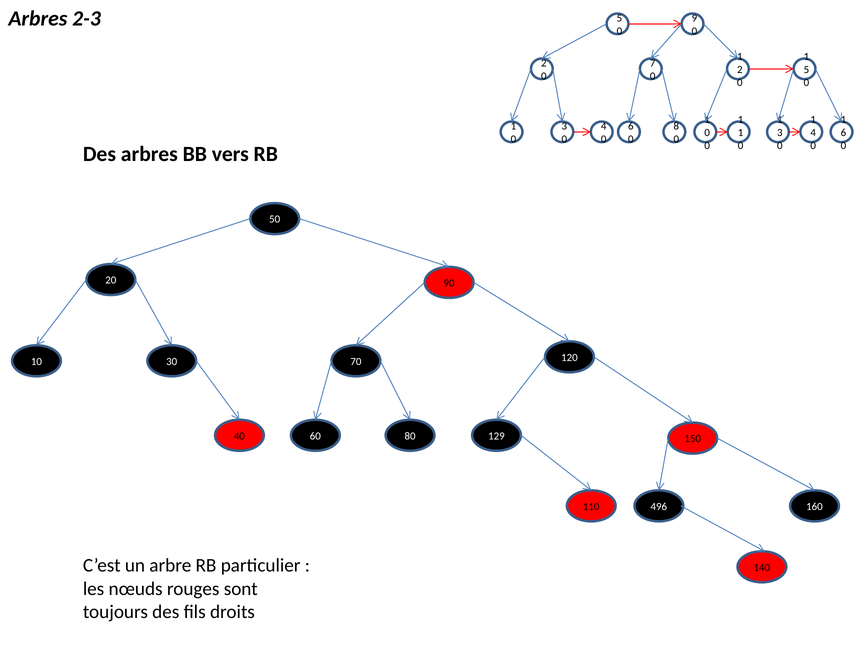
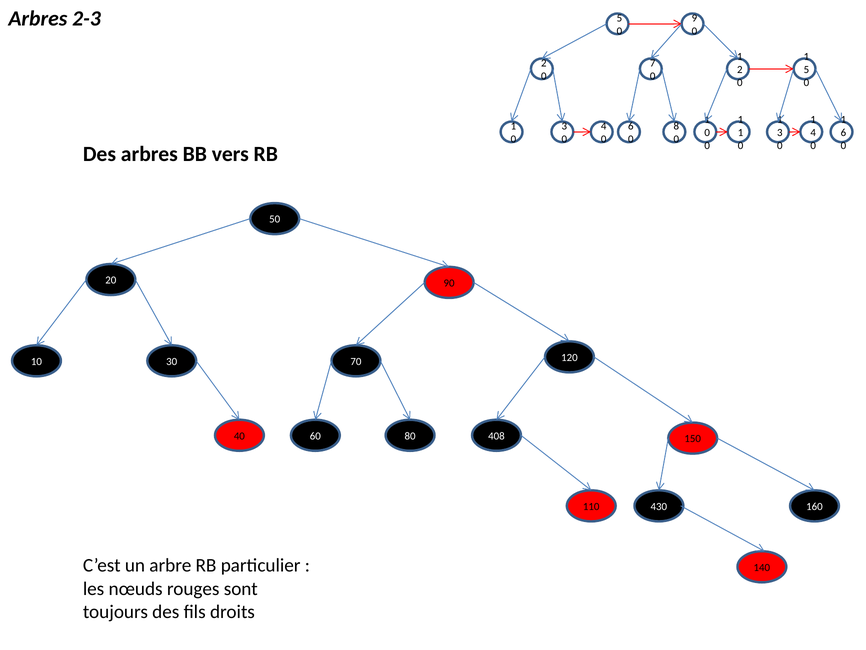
129: 129 -> 408
496: 496 -> 430
